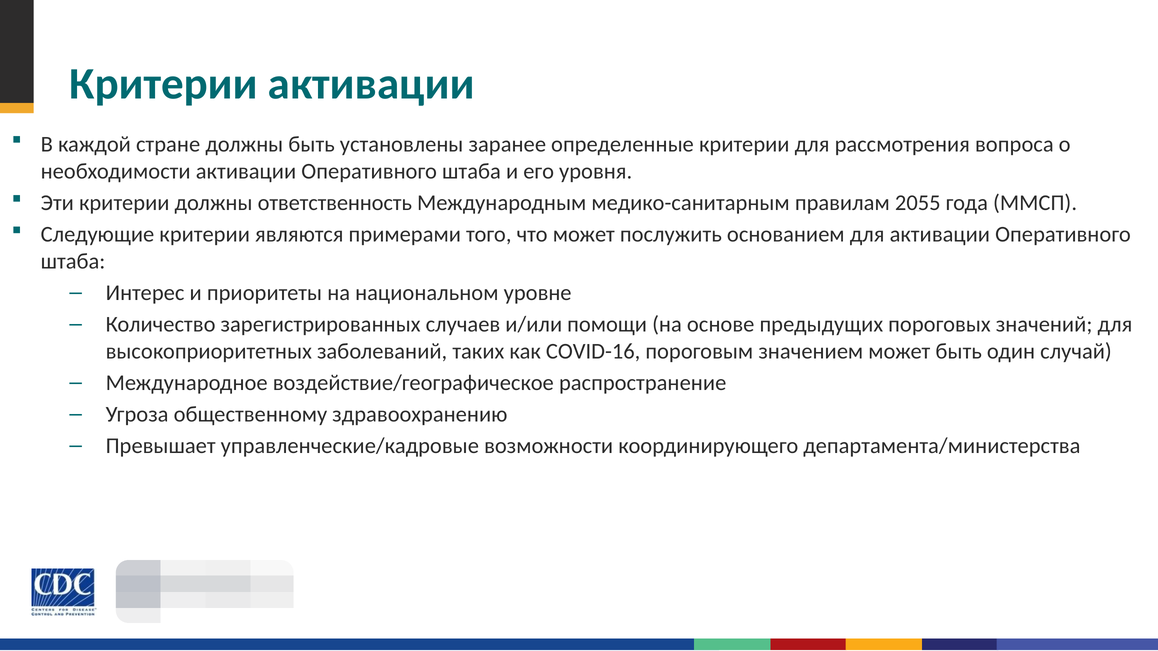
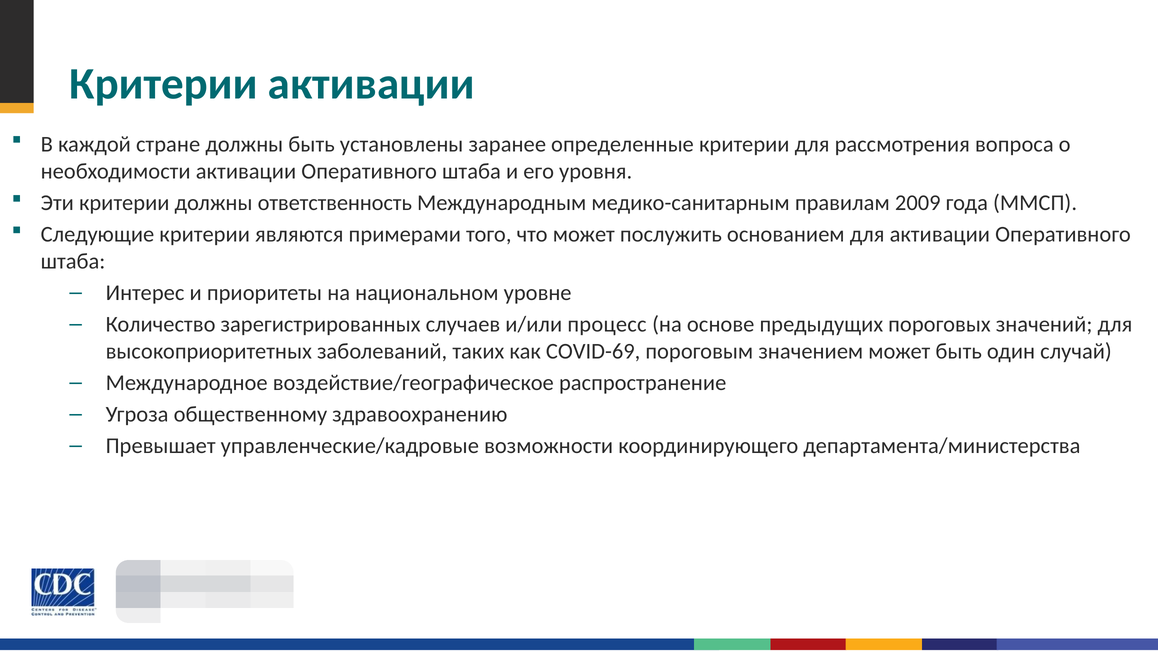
2055: 2055 -> 2009
помощи: помощи -> процесс
COVID-16: COVID-16 -> COVID-69
